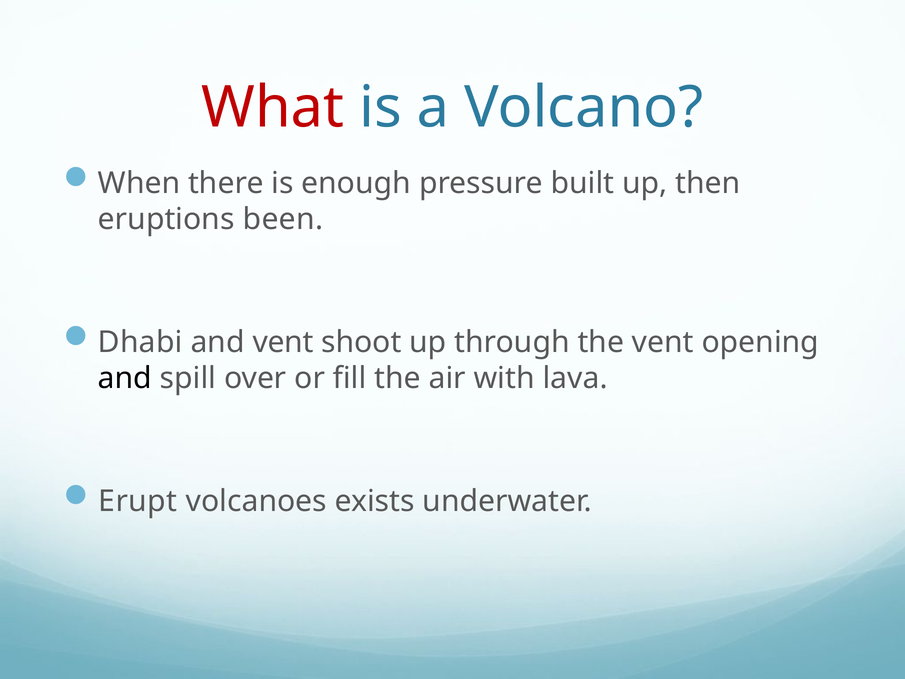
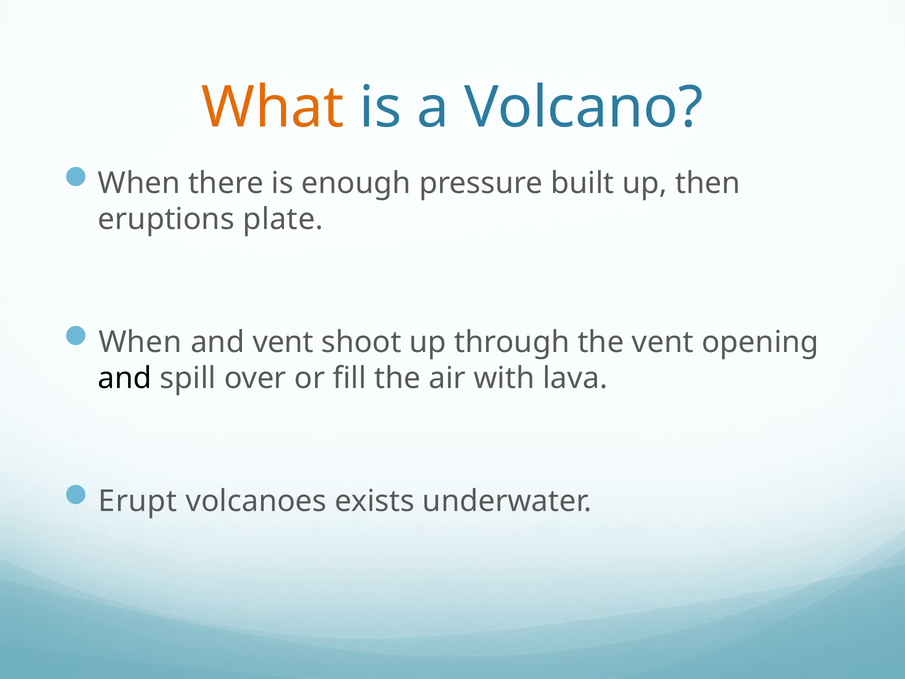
What colour: red -> orange
been: been -> plate
Dhabi at (140, 342): Dhabi -> When
